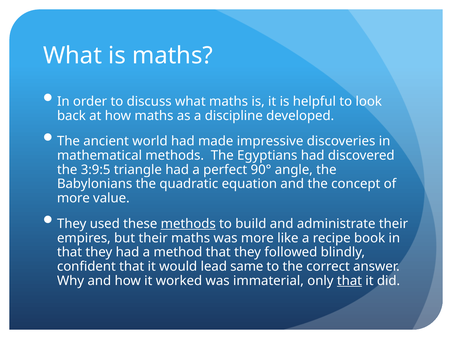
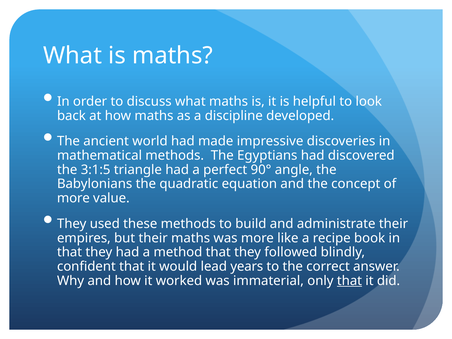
3:9:5: 3:9:5 -> 3:1:5
methods at (188, 224) underline: present -> none
same: same -> years
